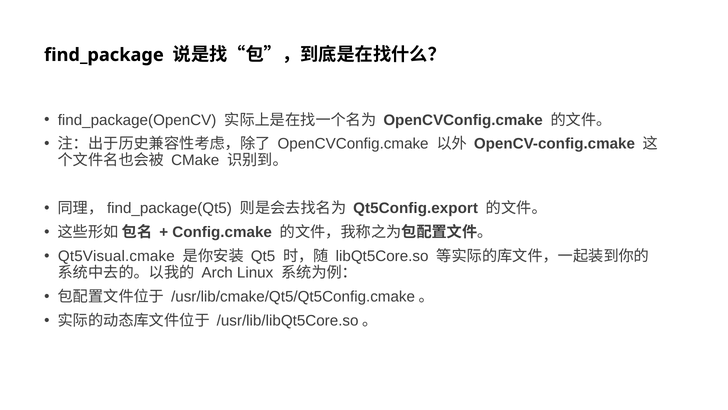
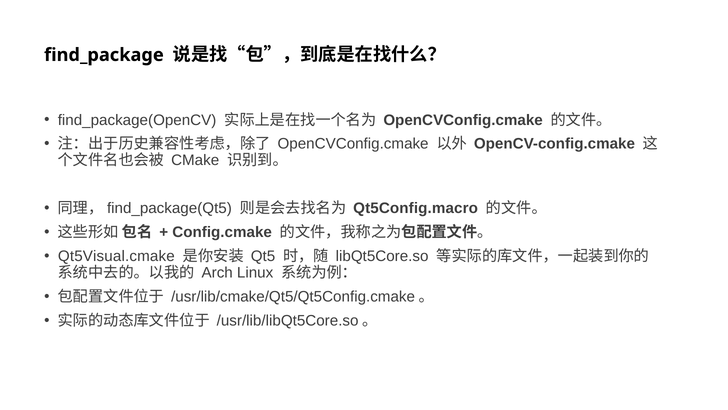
Qt5Config.export: Qt5Config.export -> Qt5Config.macro
